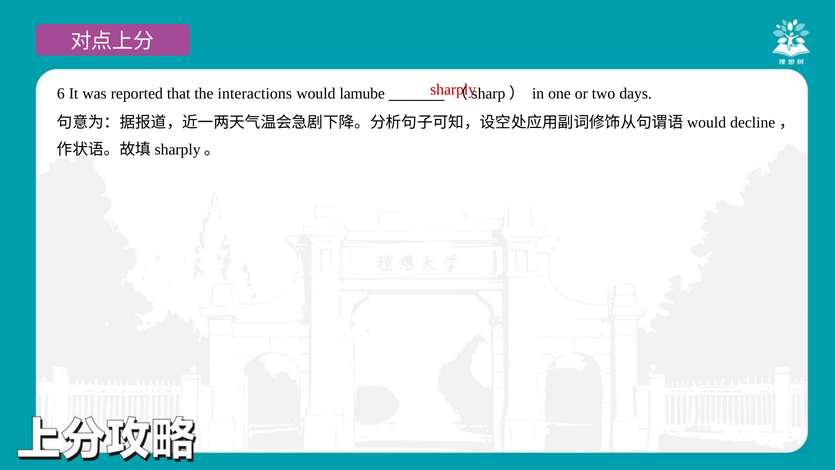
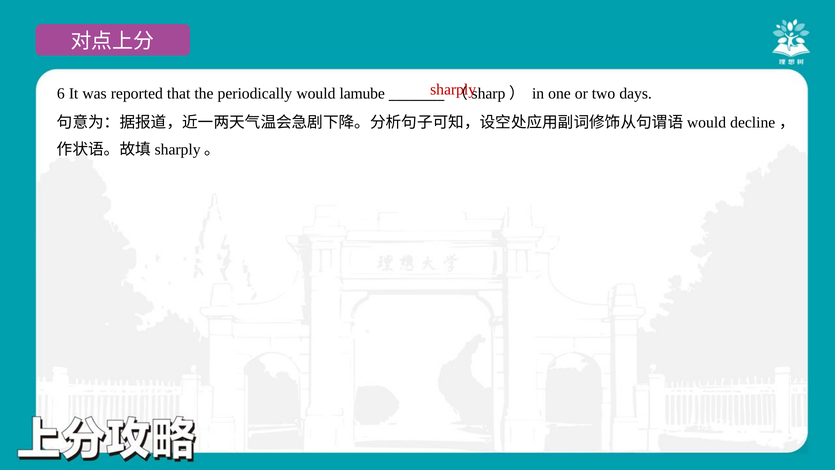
interactions: interactions -> periodically
